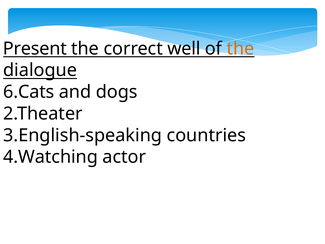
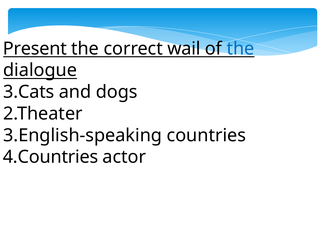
well: well -> wail
the at (240, 49) colour: orange -> blue
6.Cats: 6.Cats -> 3.Cats
4.Watching: 4.Watching -> 4.Countries
